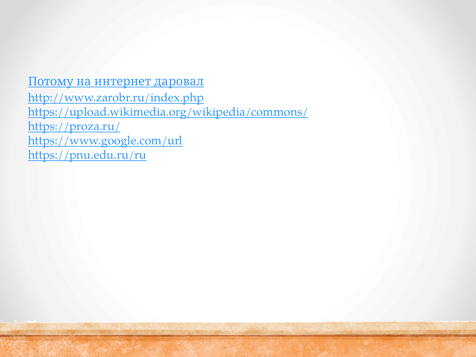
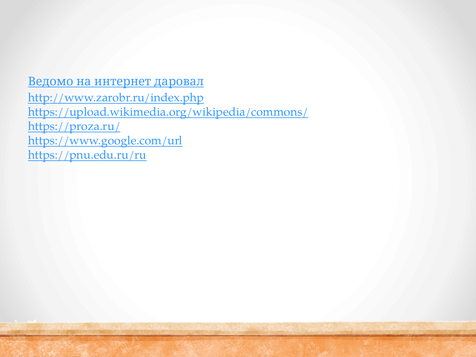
Потому: Потому -> Ведомо
